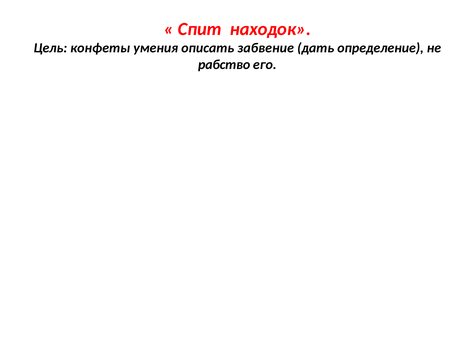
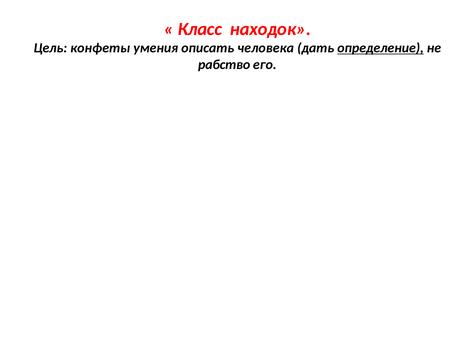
Спит: Спит -> Класс
забвение: забвение -> человека
определение underline: none -> present
